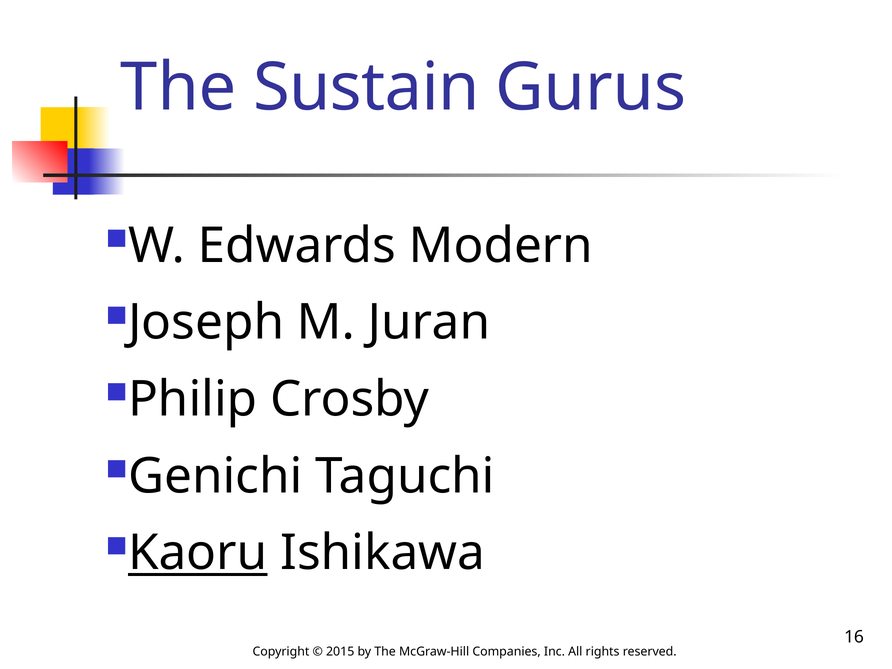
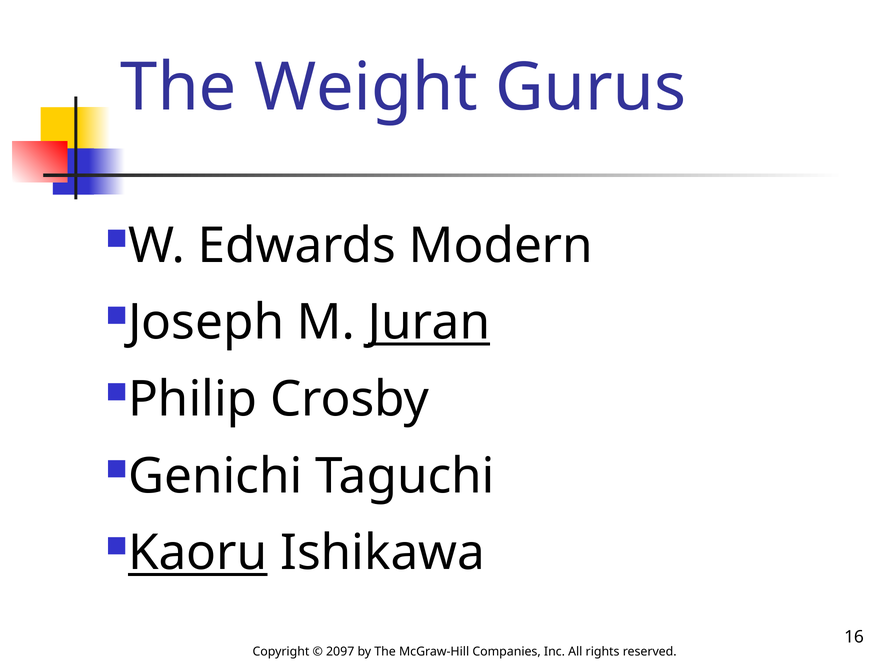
Sustain: Sustain -> Weight
Juran underline: none -> present
2015: 2015 -> 2097
